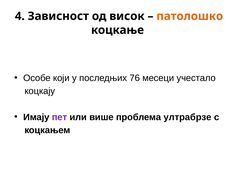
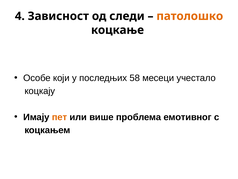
висок: висок -> следи
76: 76 -> 58
пет colour: purple -> orange
ултрабрзе: ултрабрзе -> емотивног
